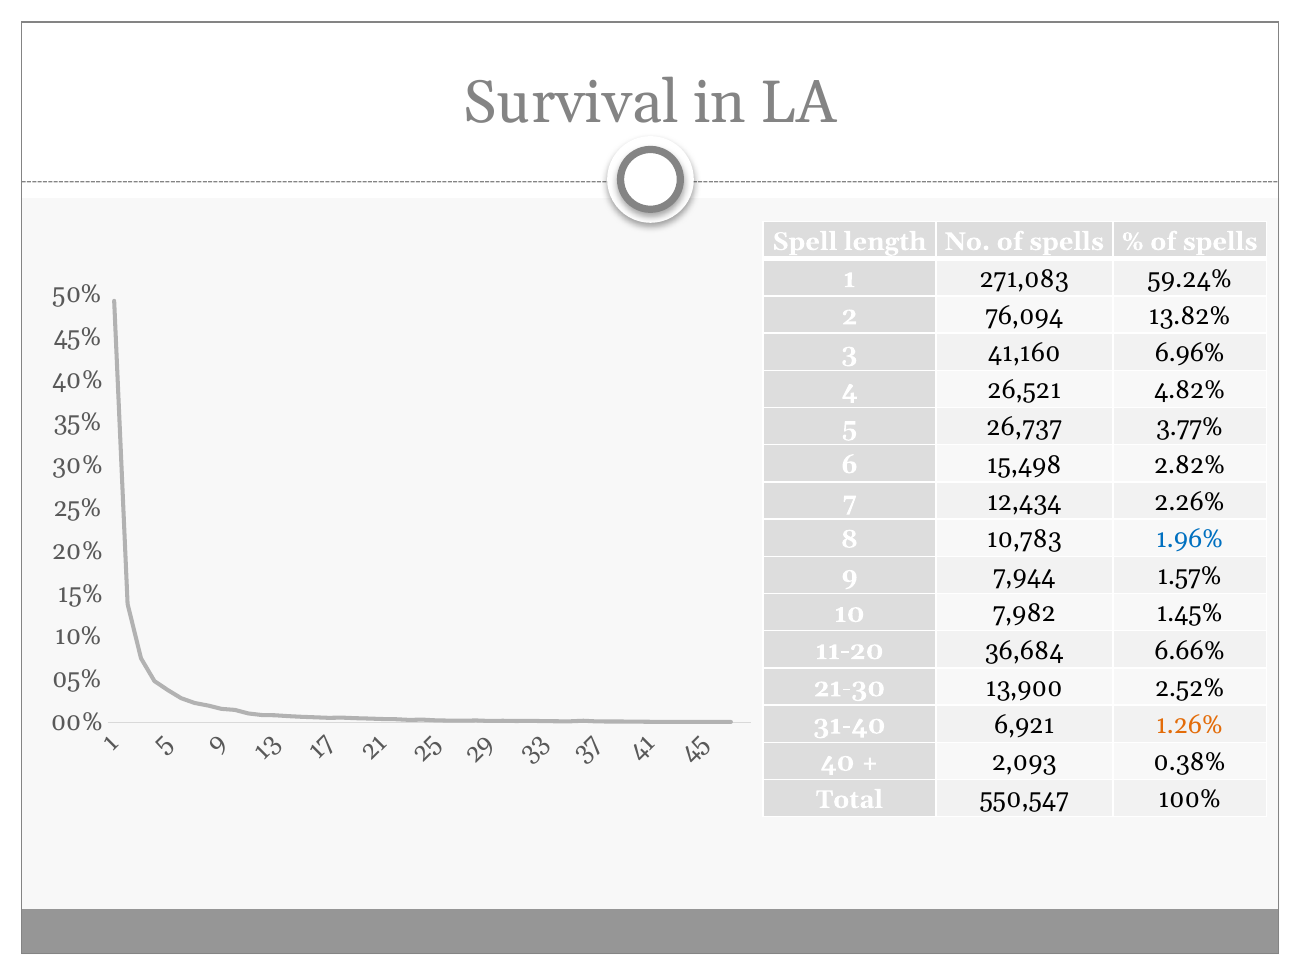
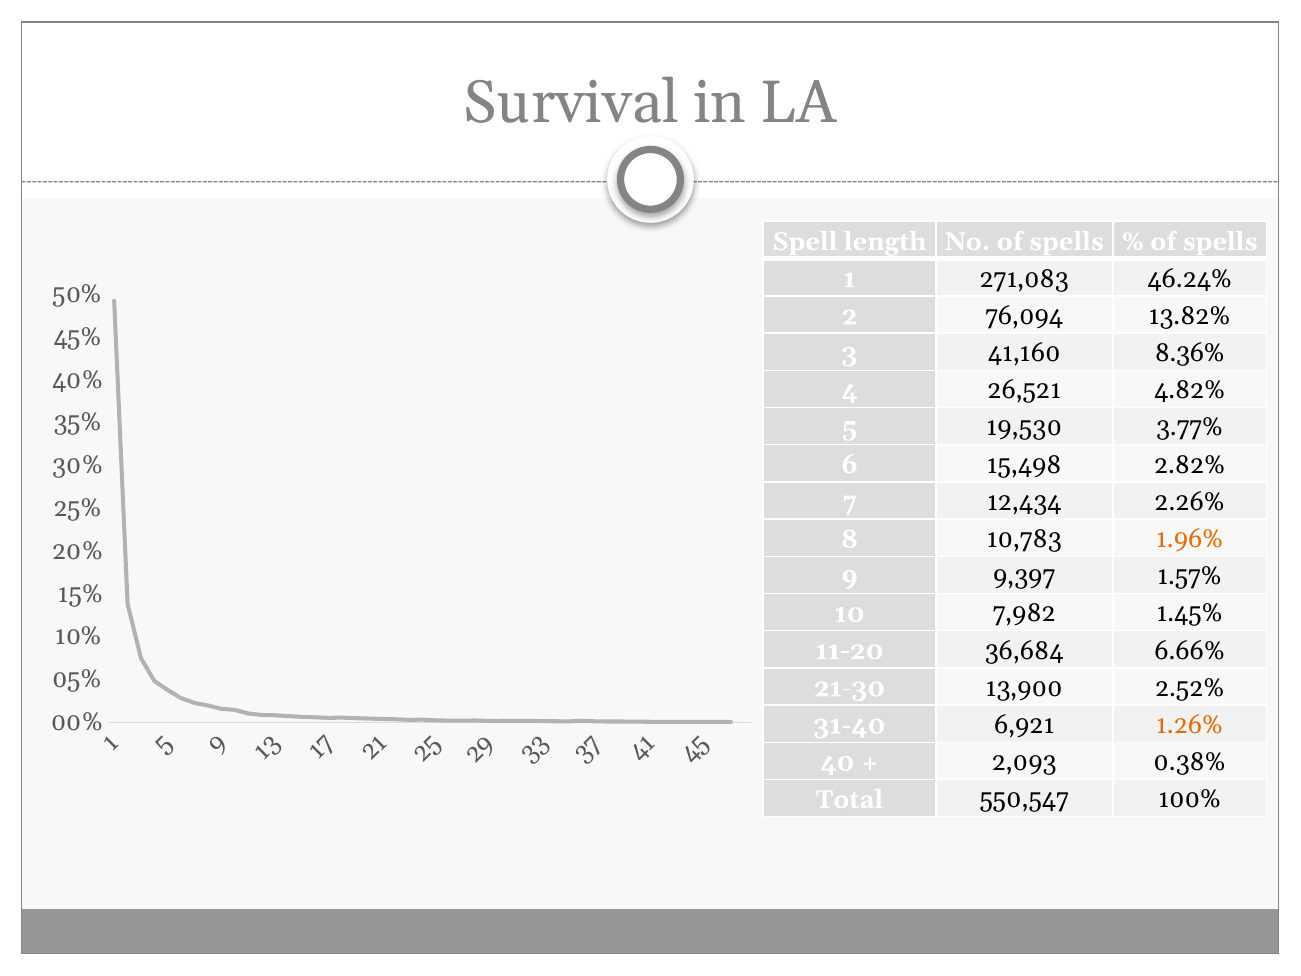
59.24%: 59.24% -> 46.24%
6.96%: 6.96% -> 8.36%
26,737: 26,737 -> 19,530
1.96% colour: blue -> orange
7,944: 7,944 -> 9,397
